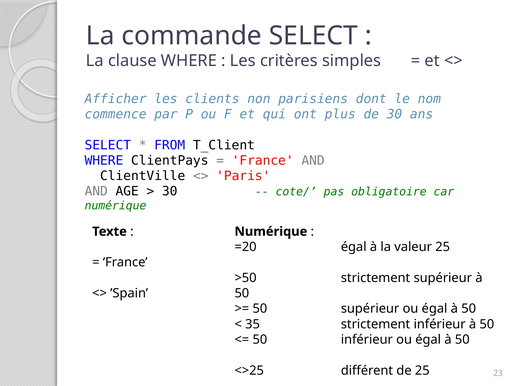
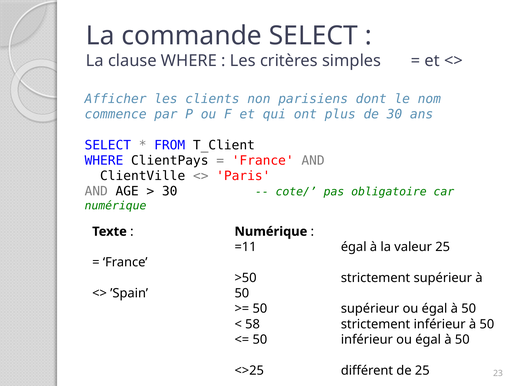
=20: =20 -> =11
35: 35 -> 58
